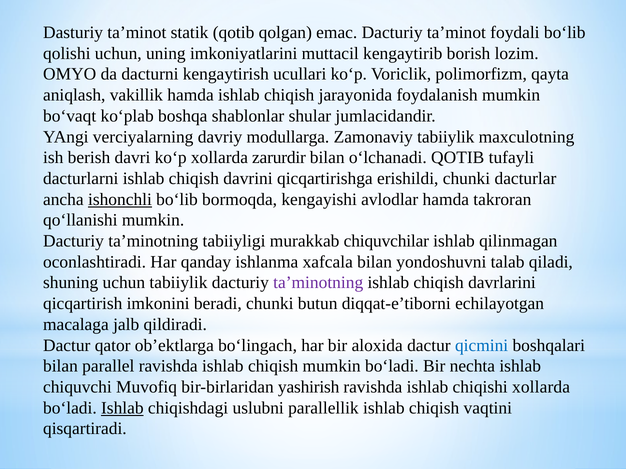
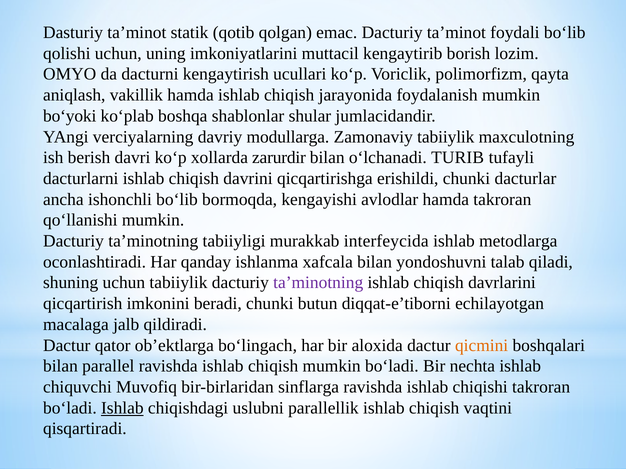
bo‘vaqt: bo‘vaqt -> bo‘yoki
o‘lchanadi QOTIB: QOTIB -> TURIB
ishonchli underline: present -> none
chiquvchilar: chiquvchilar -> interfeycida
qilinmagan: qilinmagan -> metodlarga
qicmini colour: blue -> orange
yashirish: yashirish -> sinflarga
chiqishi xollarda: xollarda -> takroran
